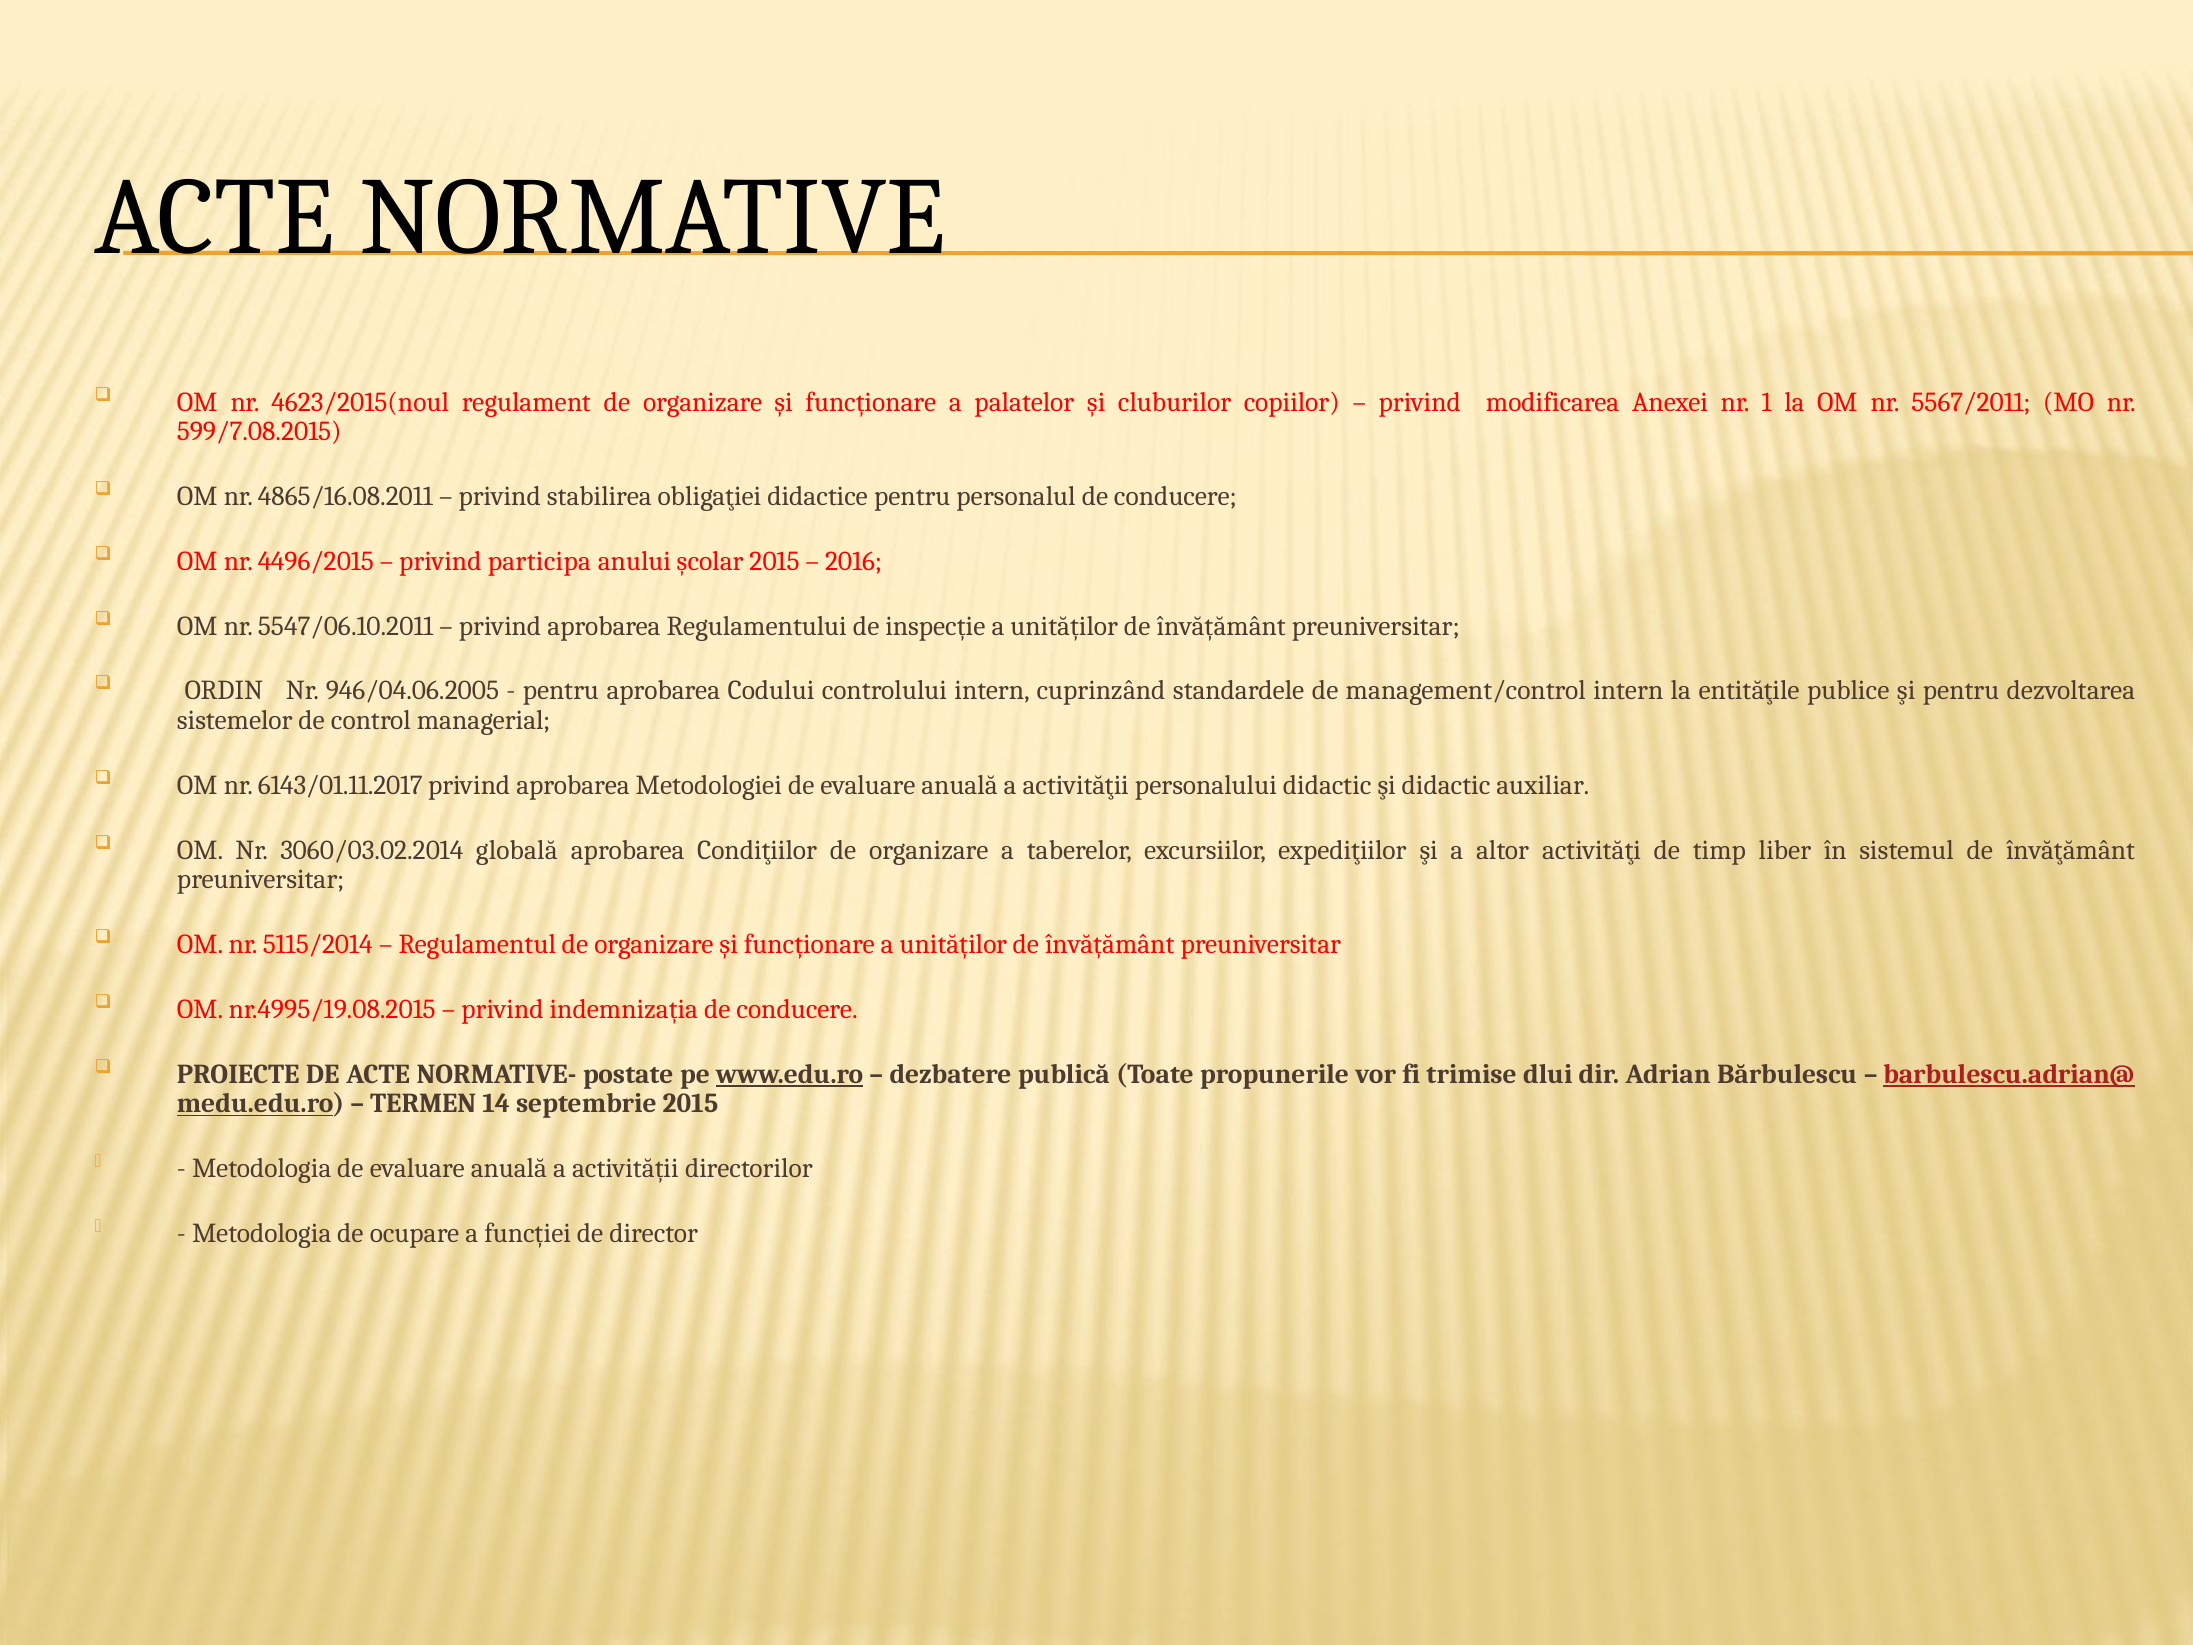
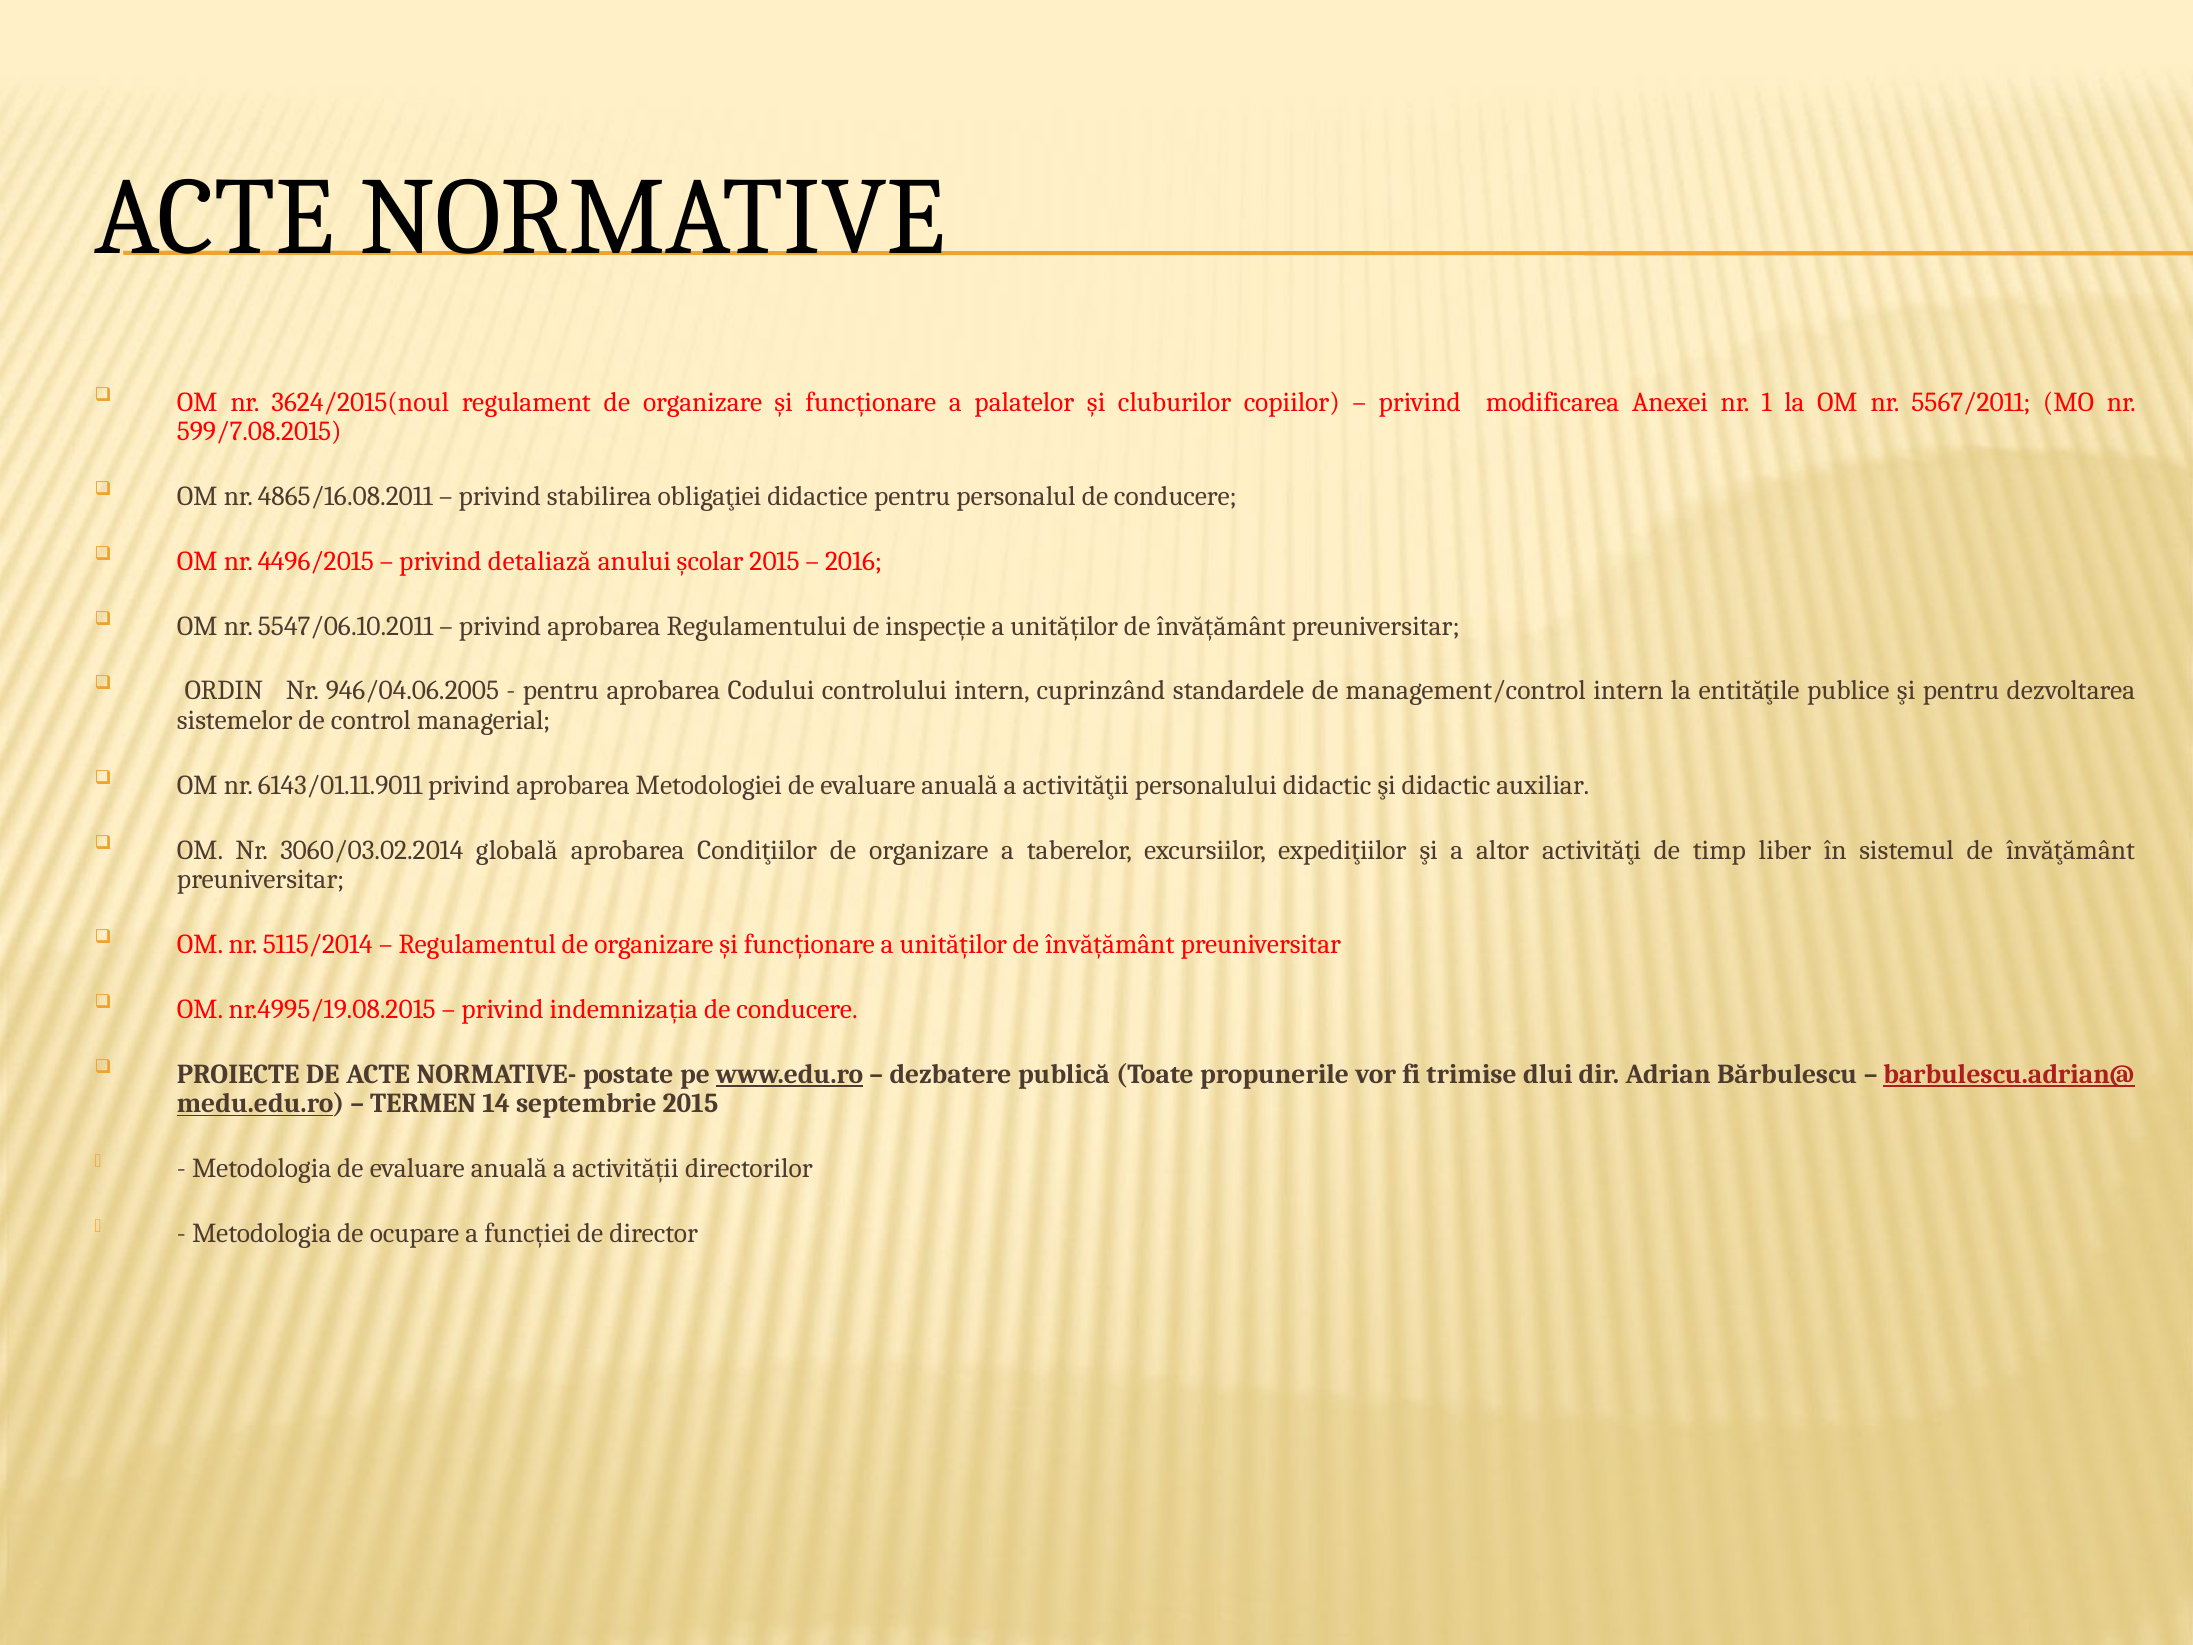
4623/2015(noul: 4623/2015(noul -> 3624/2015(noul
participa: participa -> detaliază
6143/01.11.2017: 6143/01.11.2017 -> 6143/01.11.9011
